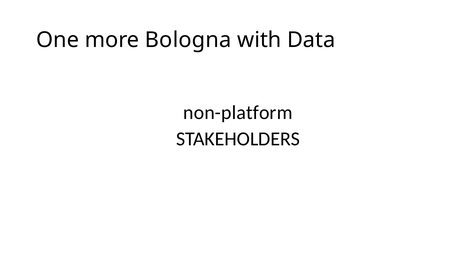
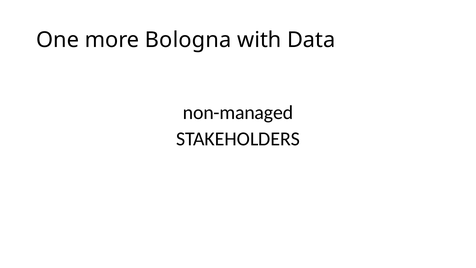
non-platform: non-platform -> non-managed
